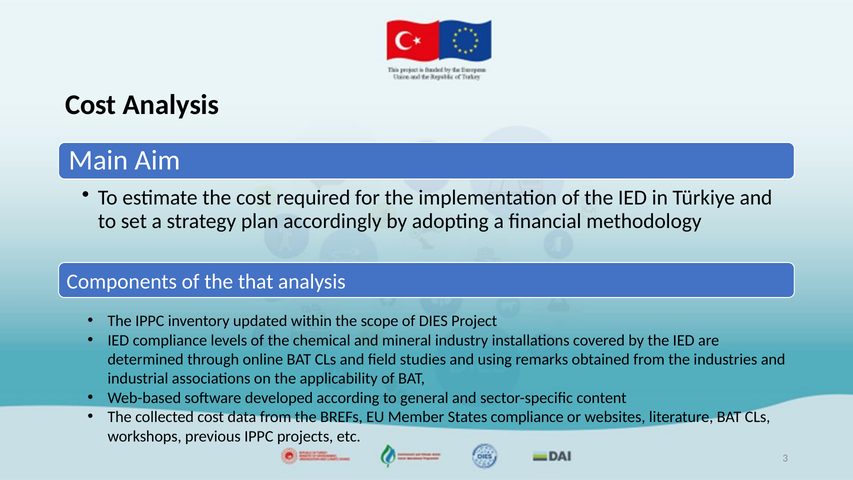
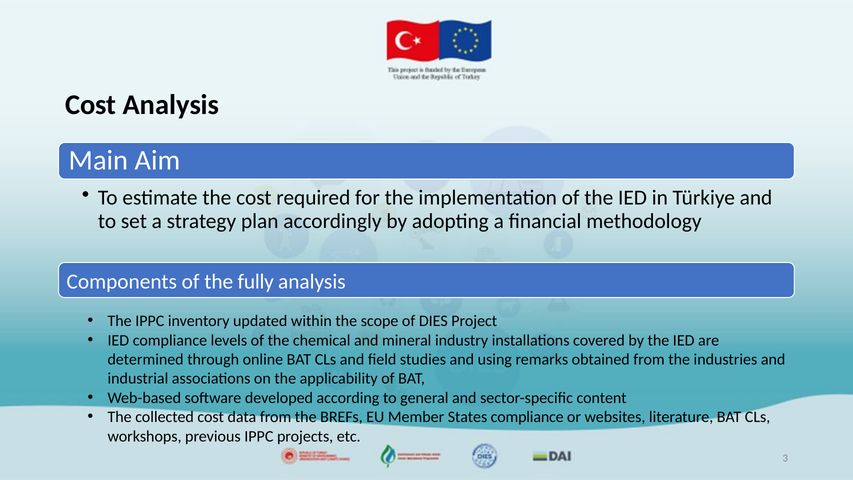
that: that -> fully
